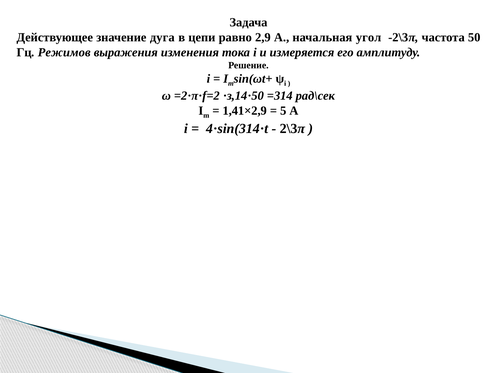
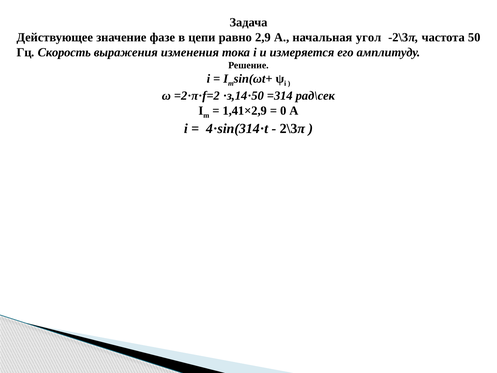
дуга: дуга -> фазе
Режимов: Режимов -> Скорость
5: 5 -> 0
